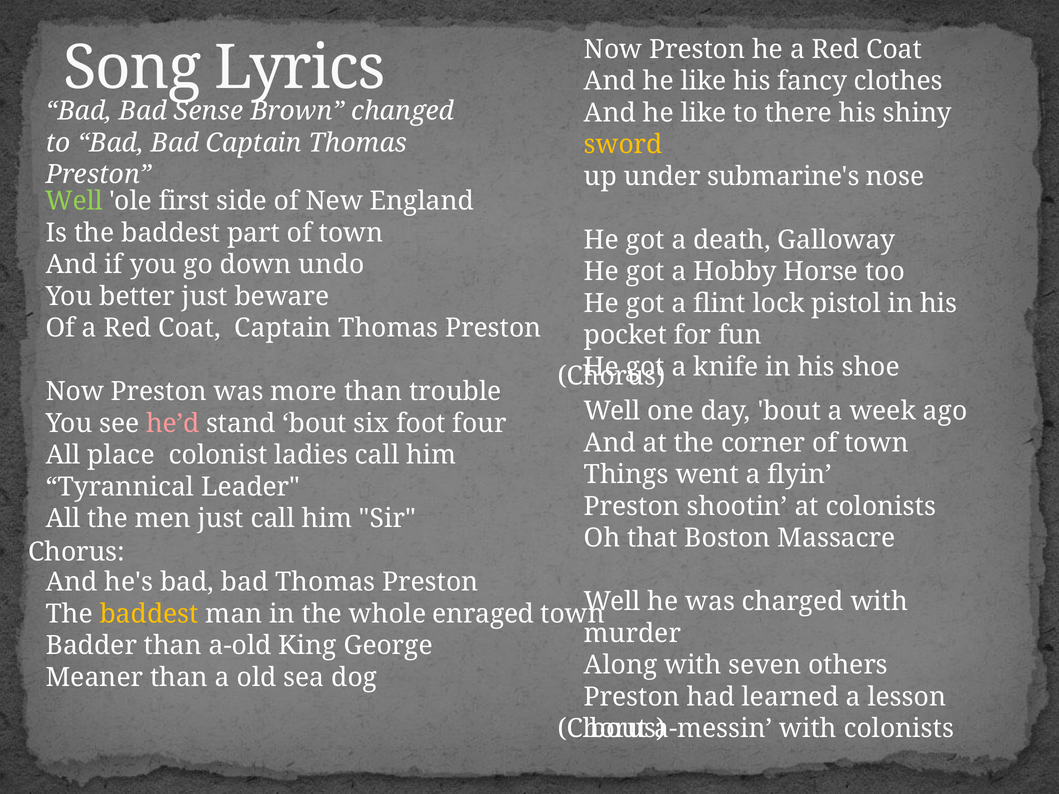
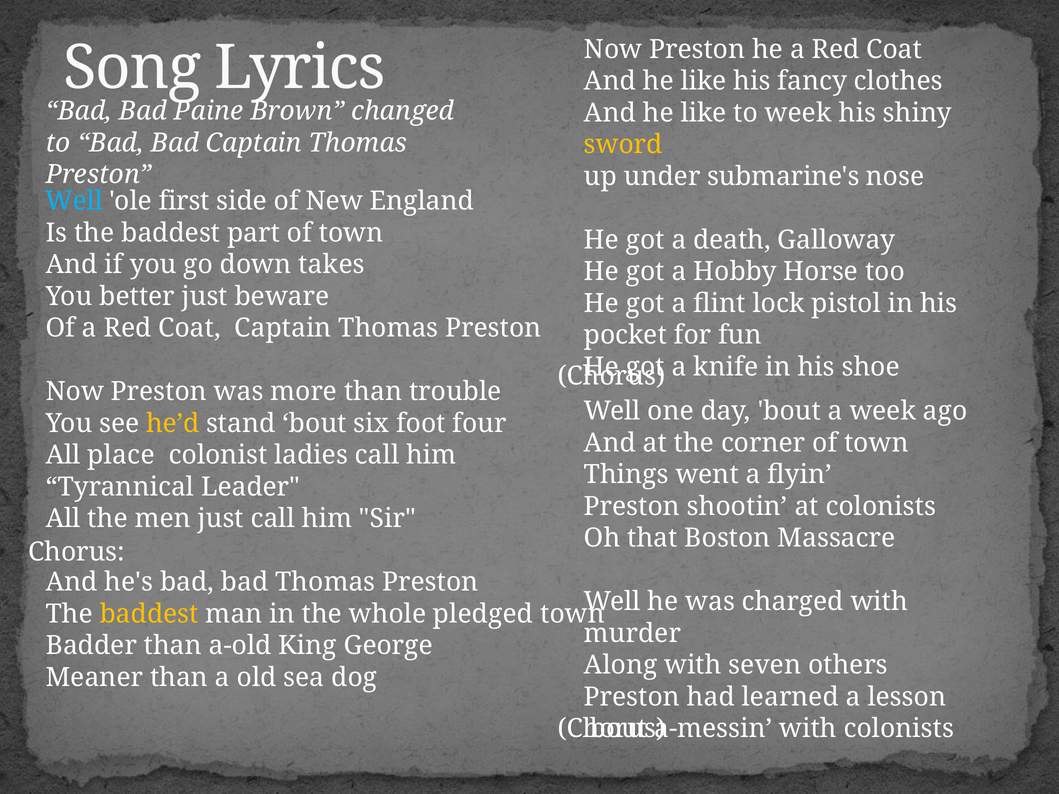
Sense: Sense -> Paine
to there: there -> week
Well at (74, 201) colour: light green -> light blue
undo: undo -> takes
he’d colour: pink -> yellow
enraged: enraged -> pledged
